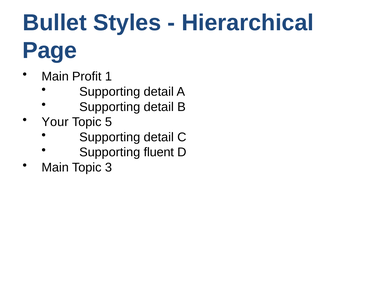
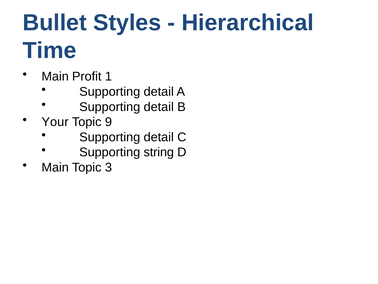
Page: Page -> Time
5: 5 -> 9
fluent: fluent -> string
